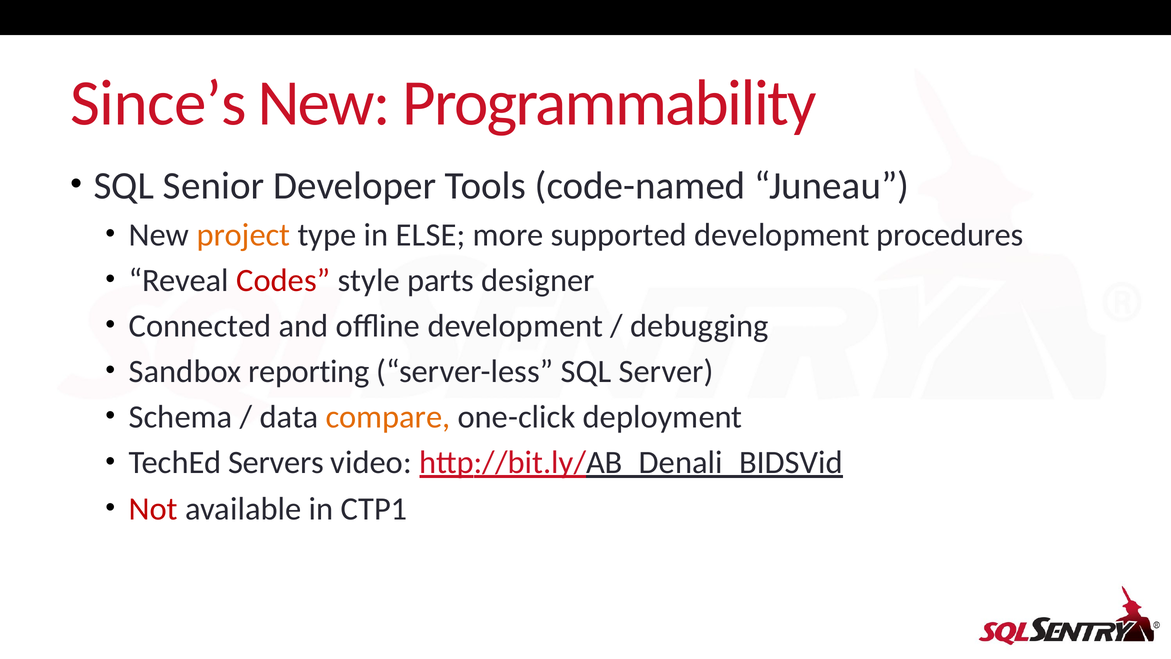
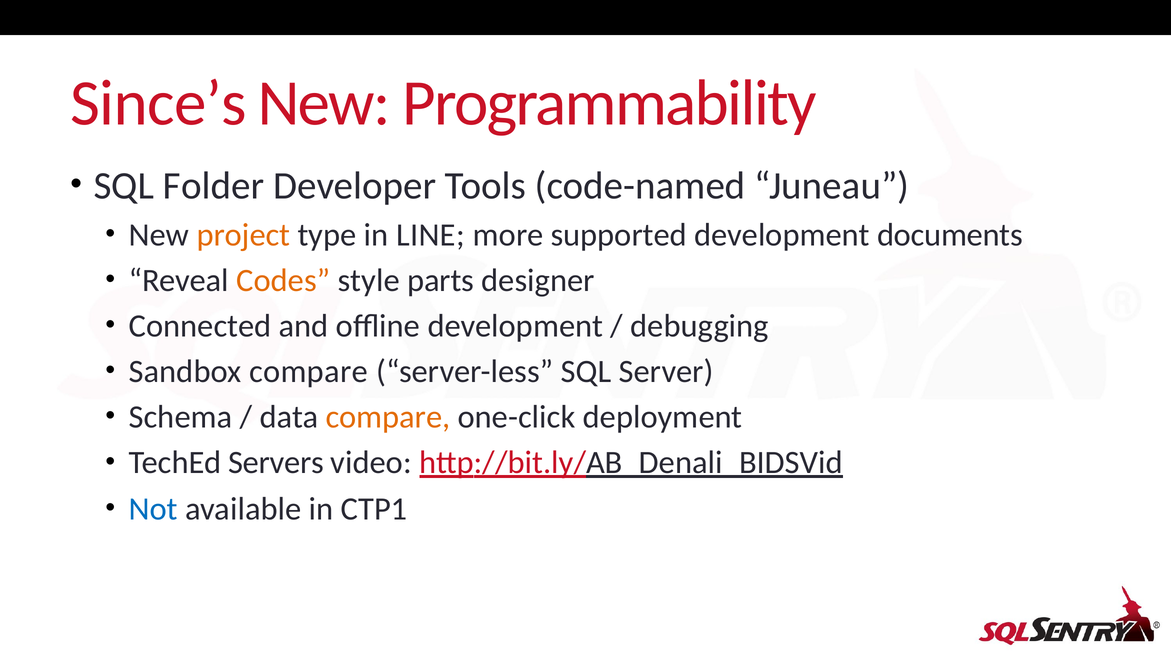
Senior: Senior -> Folder
ELSE: ELSE -> LINE
procedures: procedures -> documents
Codes colour: red -> orange
Sandbox reporting: reporting -> compare
Not colour: red -> blue
